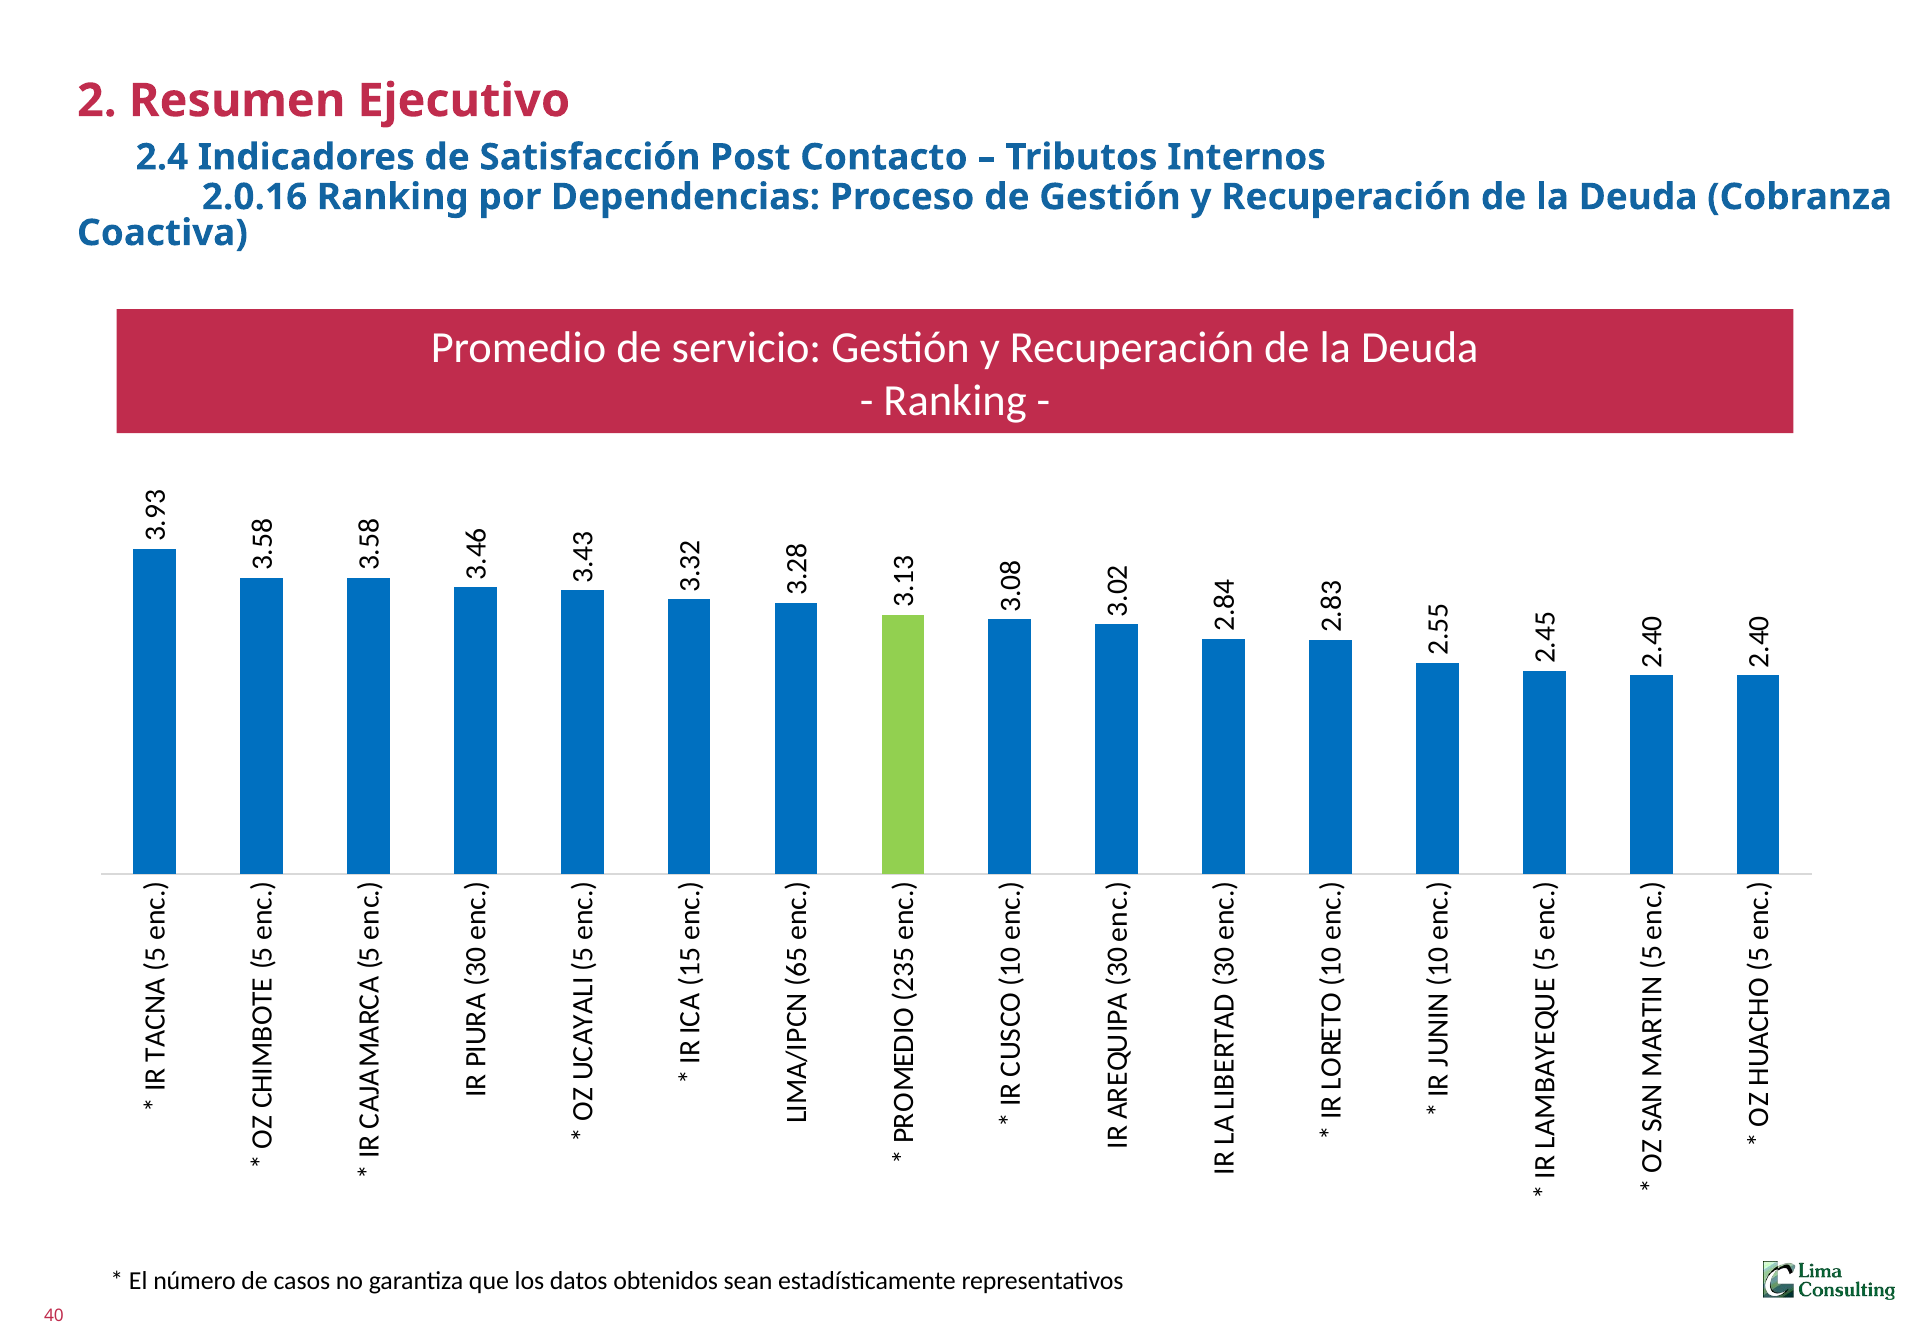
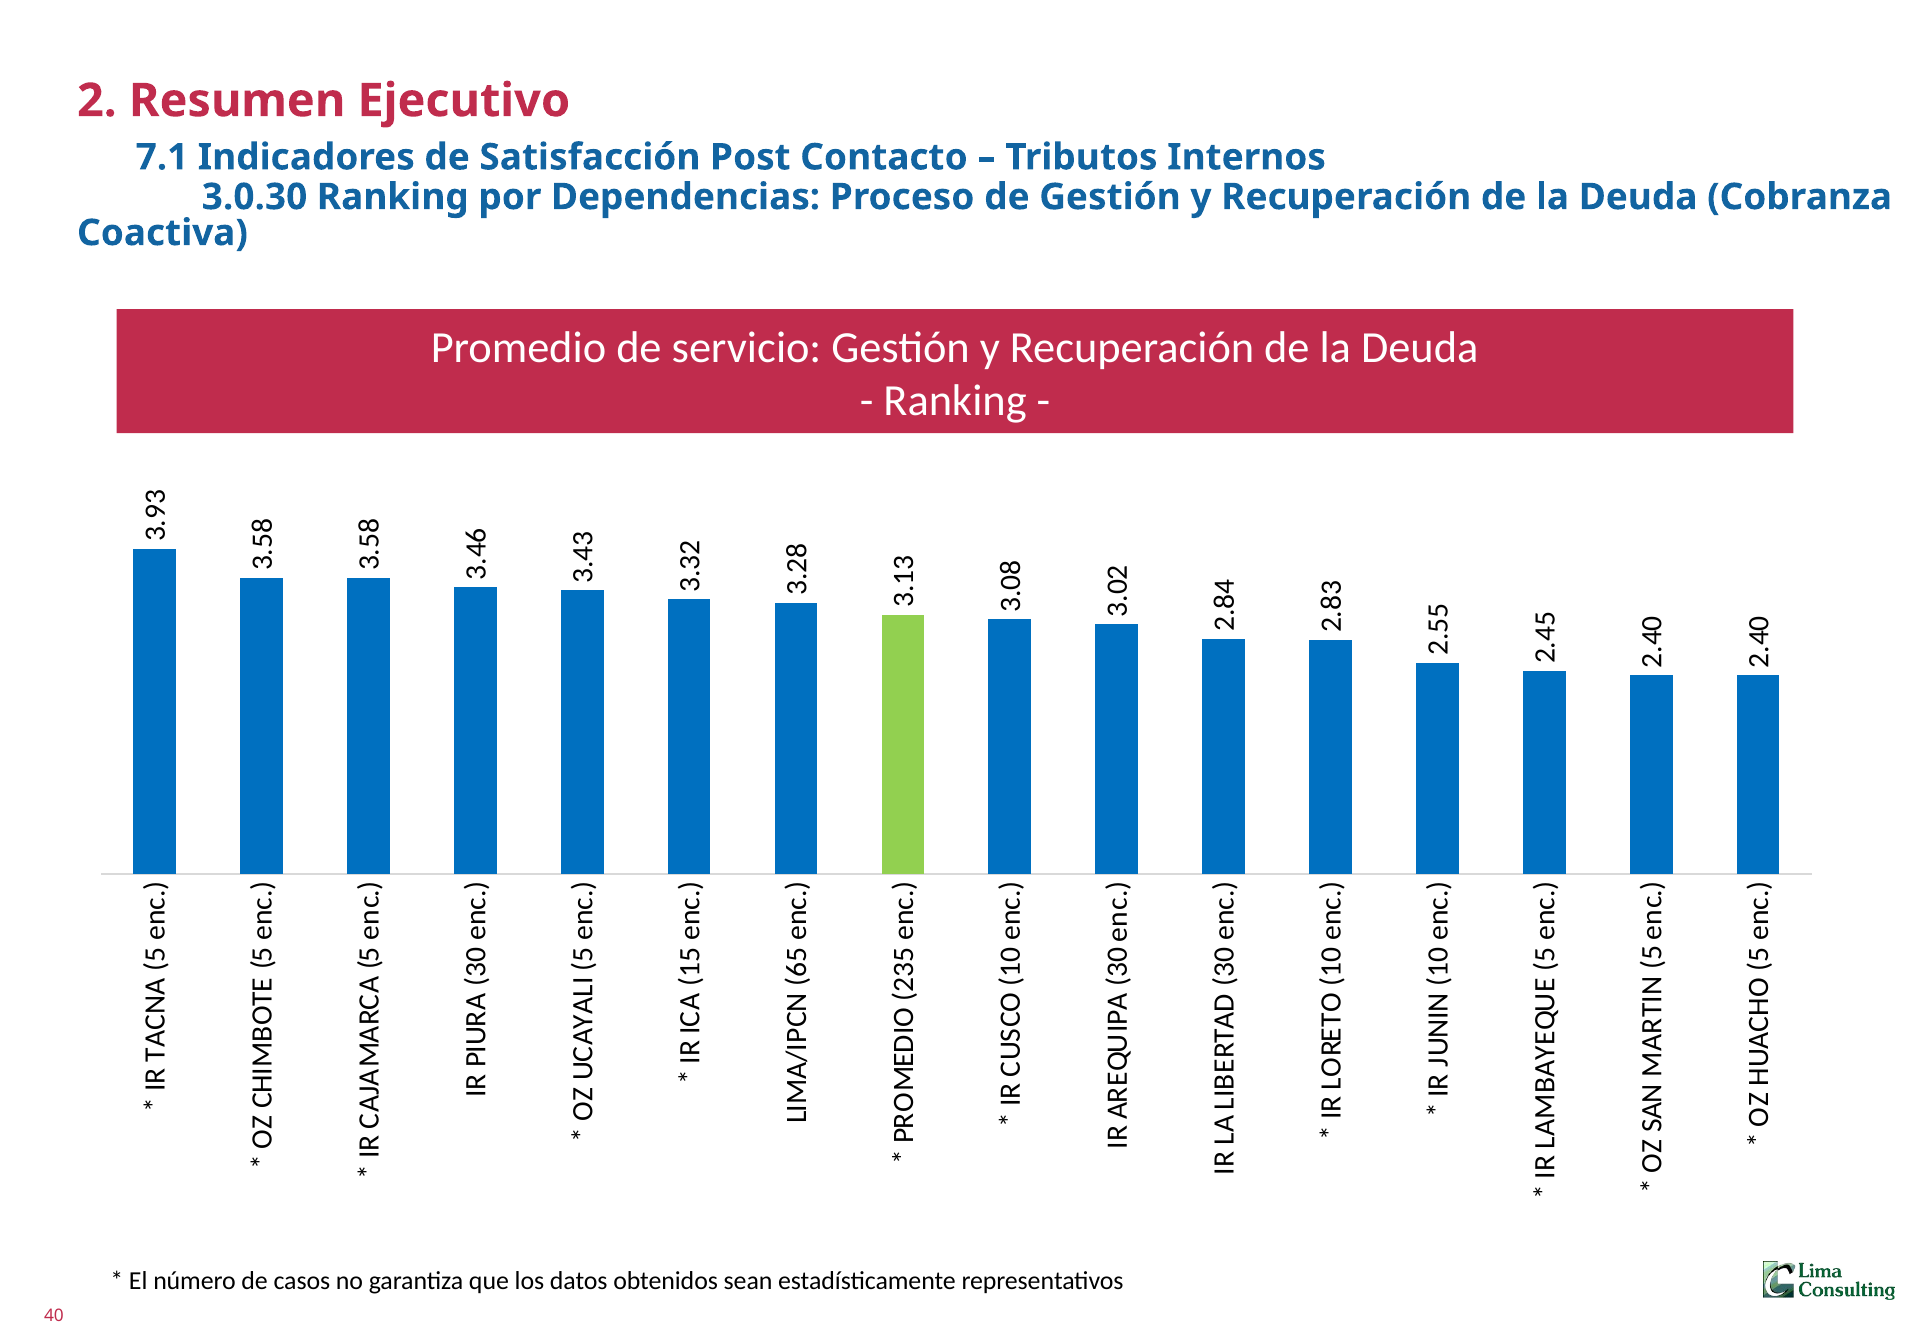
2.4: 2.4 -> 7.1
2.0.16: 2.0.16 -> 3.0.30
